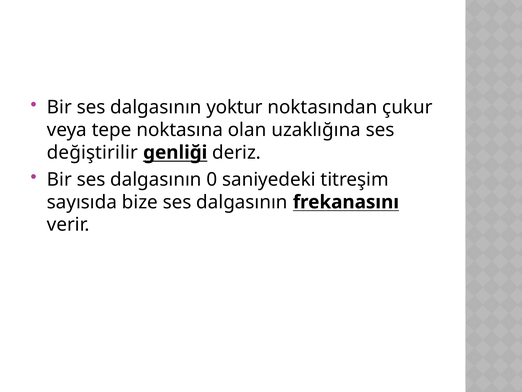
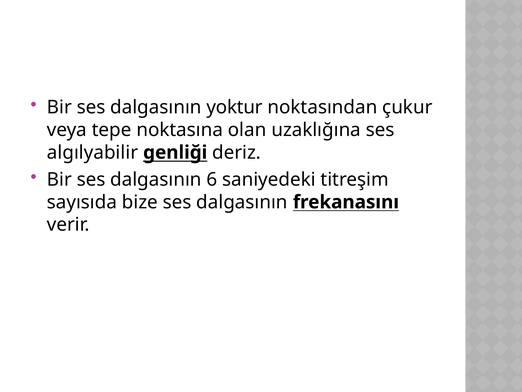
değiştirilir: değiştirilir -> algılyabilir
0: 0 -> 6
